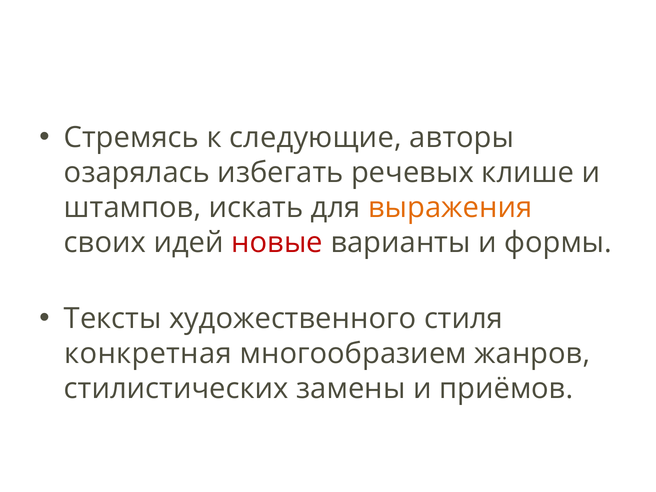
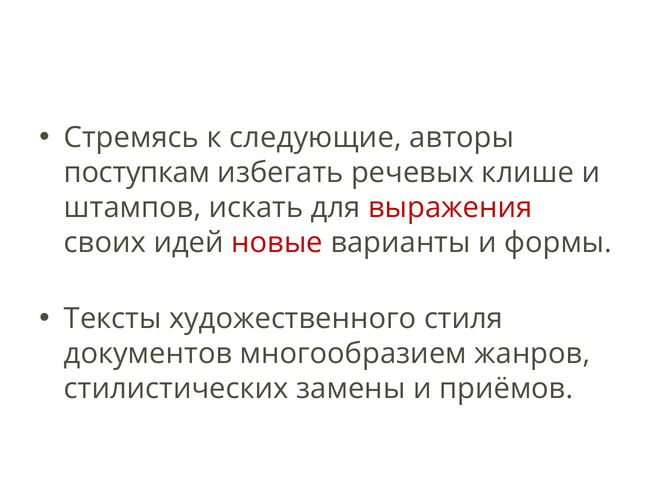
озарялась: озарялась -> поступкам
выражения colour: orange -> red
конкретная: конкретная -> документов
